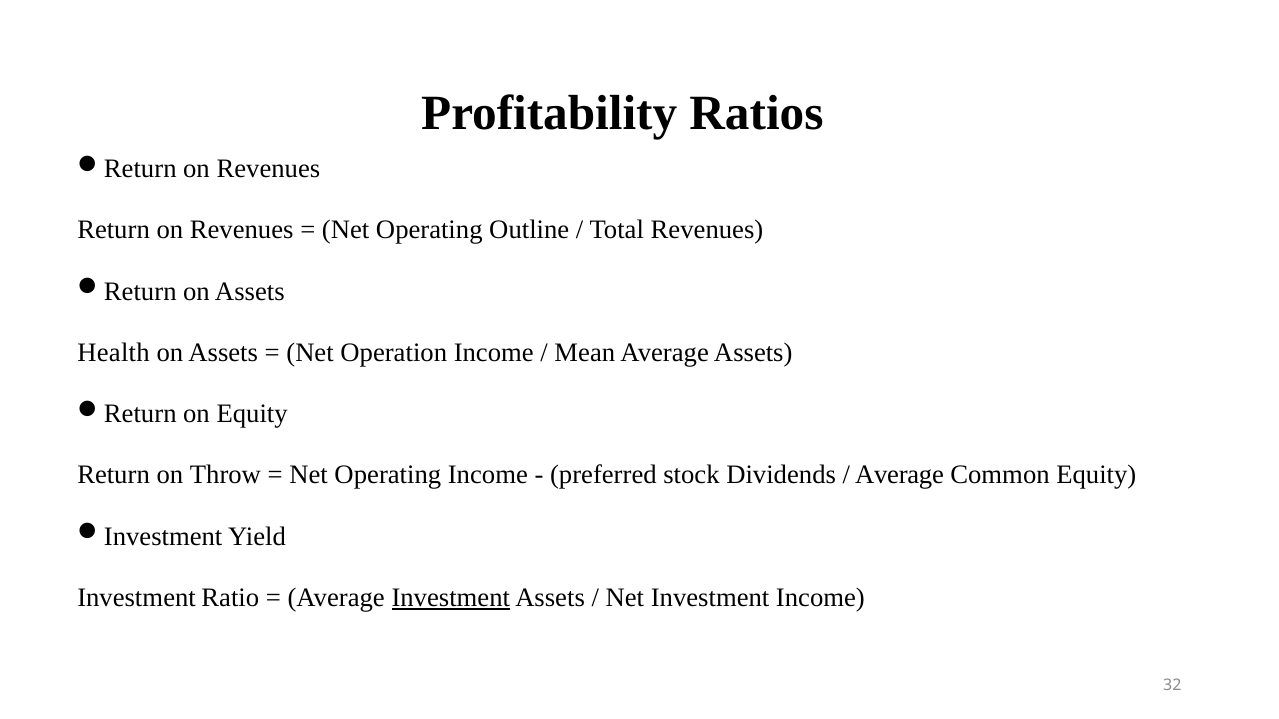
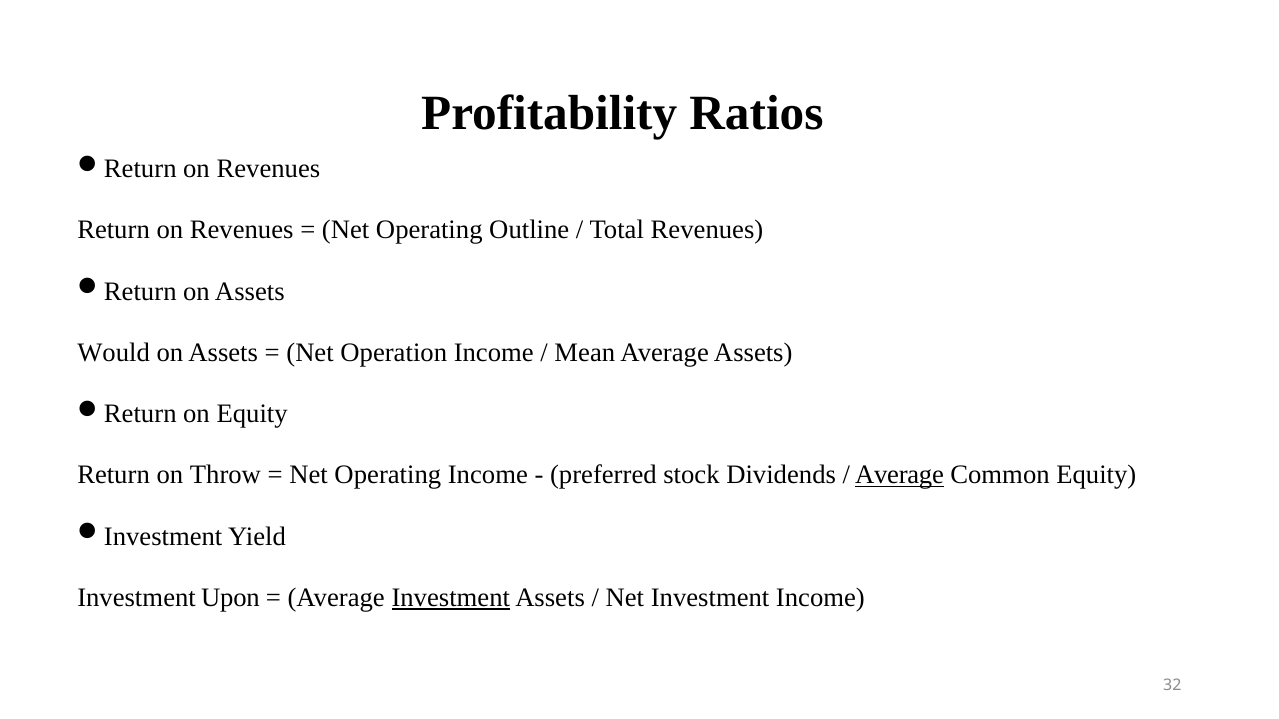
Health: Health -> Would
Average at (900, 475) underline: none -> present
Ratio: Ratio -> Upon
